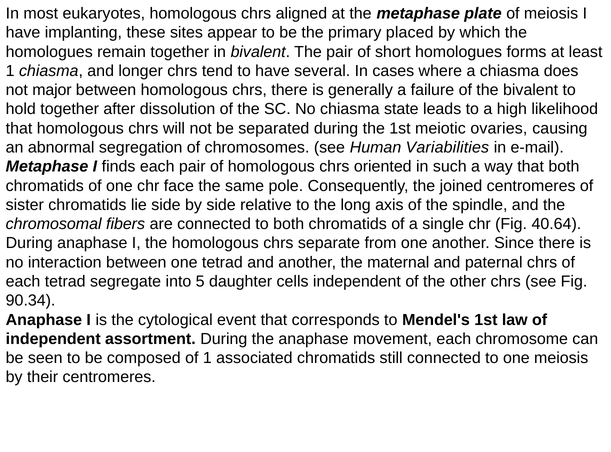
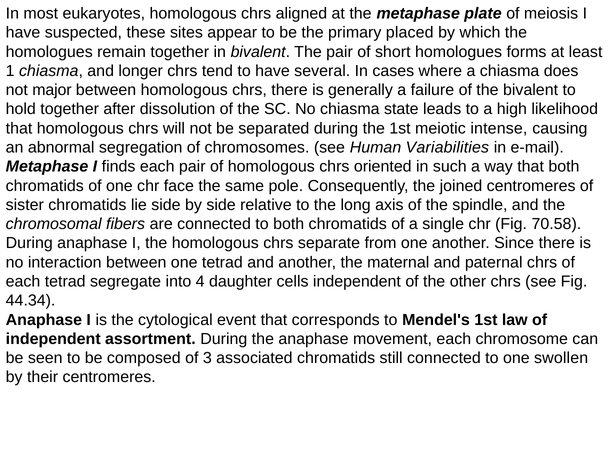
implanting: implanting -> suspected
ovaries: ovaries -> intense
40.64: 40.64 -> 70.58
5: 5 -> 4
90.34: 90.34 -> 44.34
of 1: 1 -> 3
one meiosis: meiosis -> swollen
